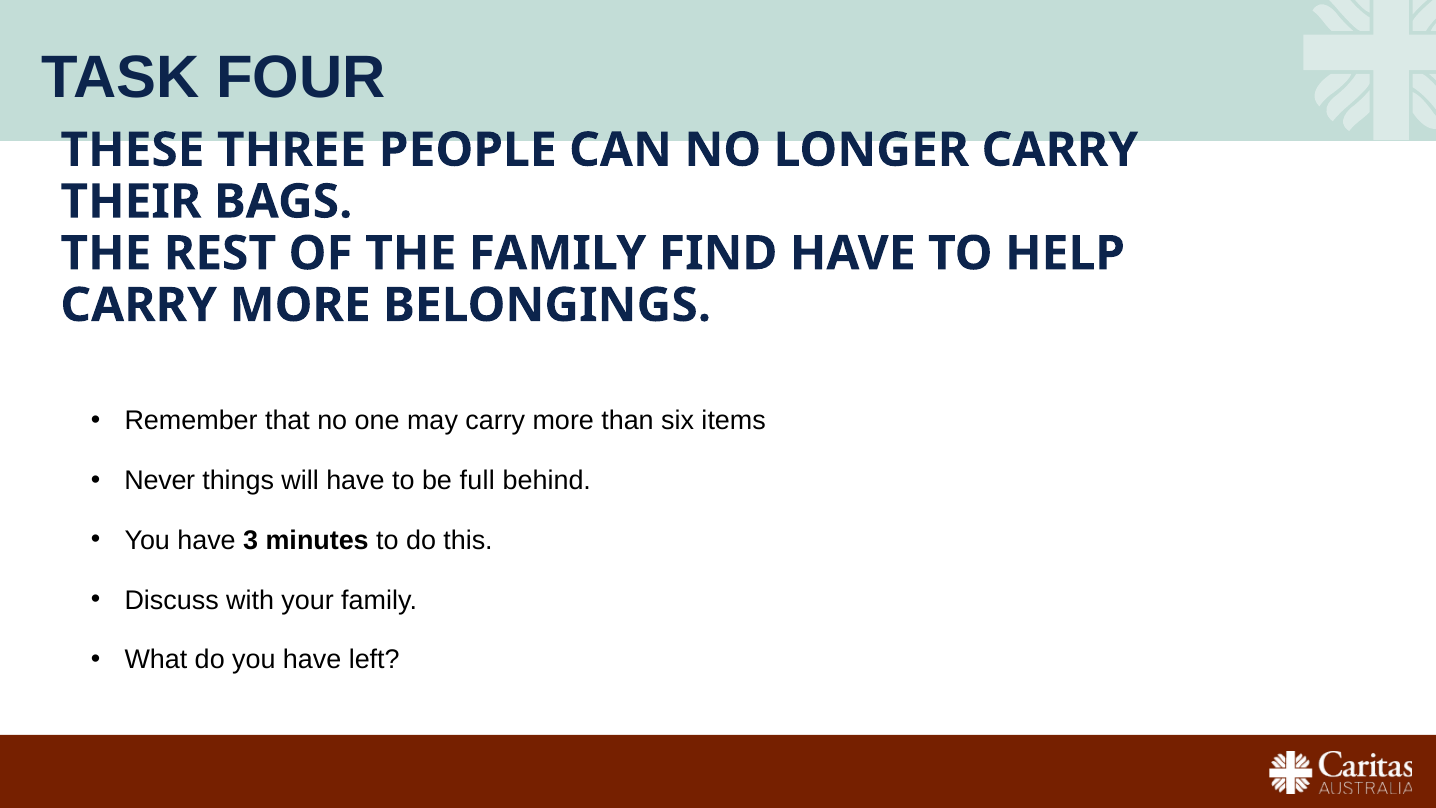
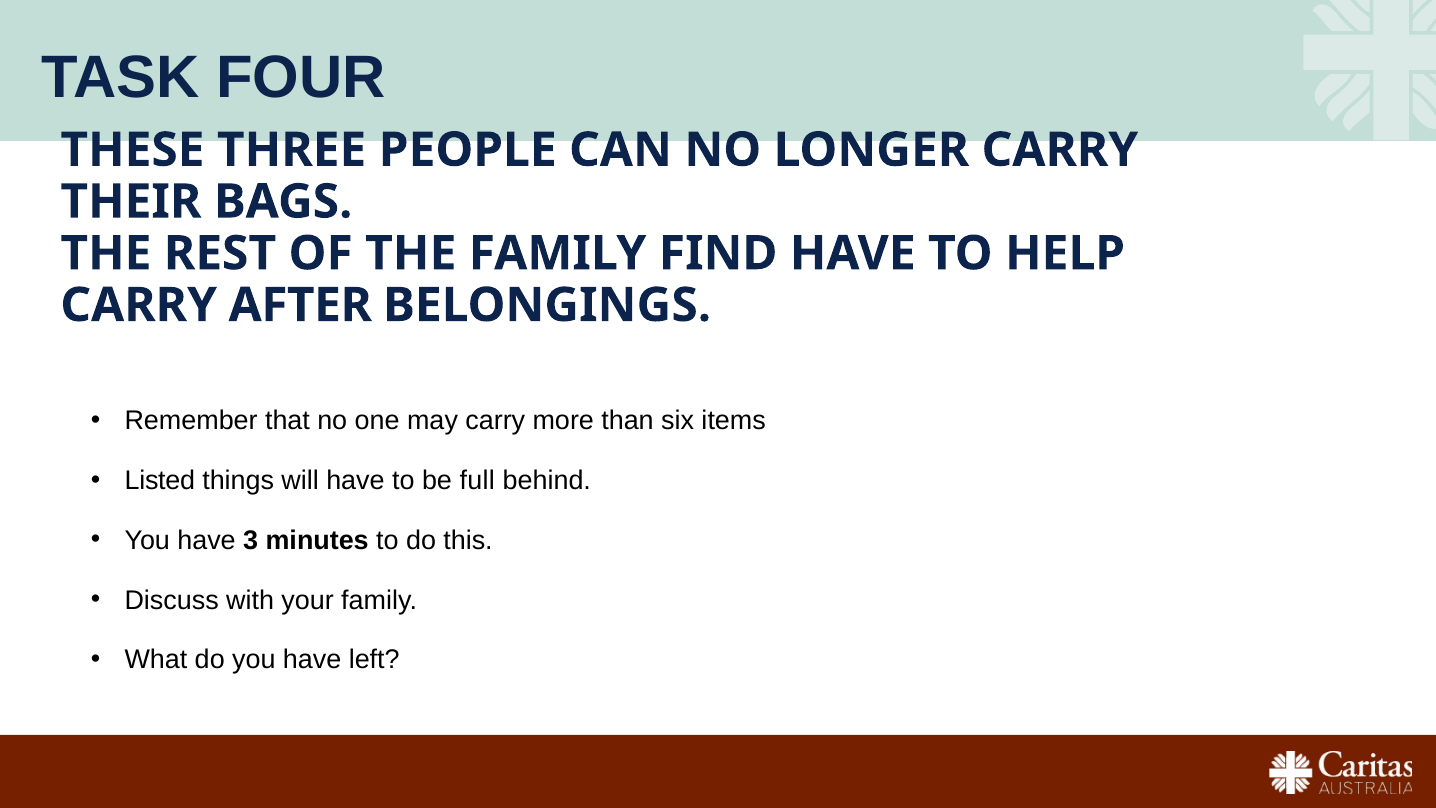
MORE at (300, 305): MORE -> AFTER
Never: Never -> Listed
